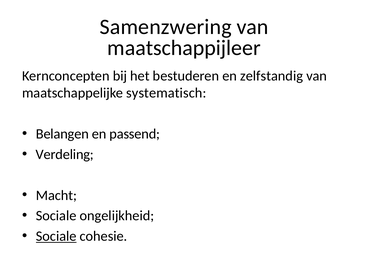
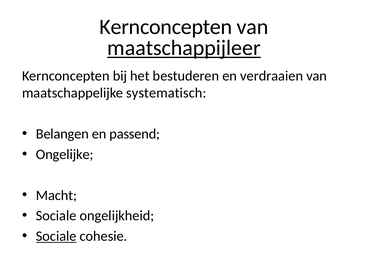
Samenzwering at (166, 27): Samenzwering -> Kernconcepten
maatschappijleer underline: none -> present
zelfstandig: zelfstandig -> verdraaien
Verdeling: Verdeling -> Ongelijke
